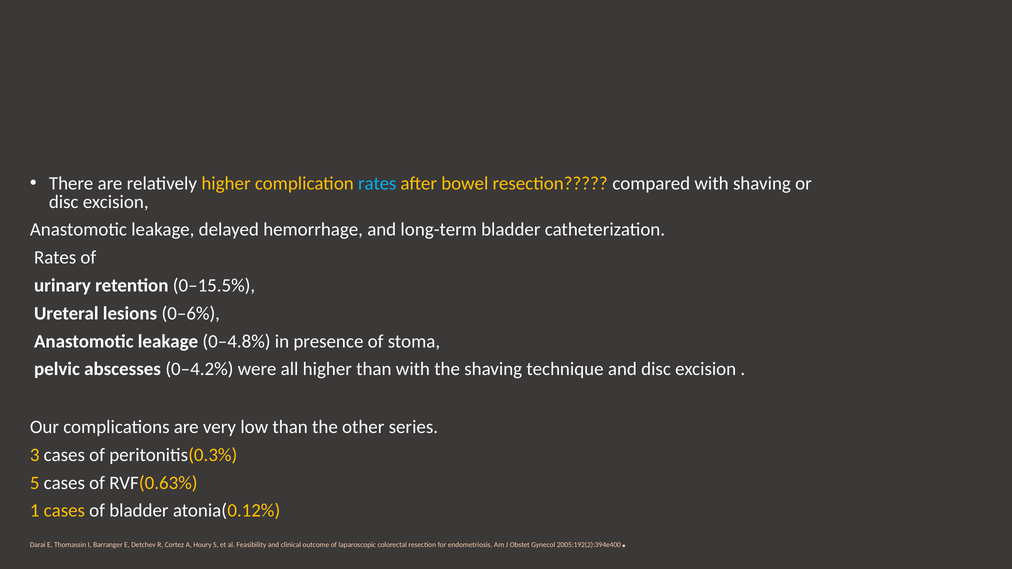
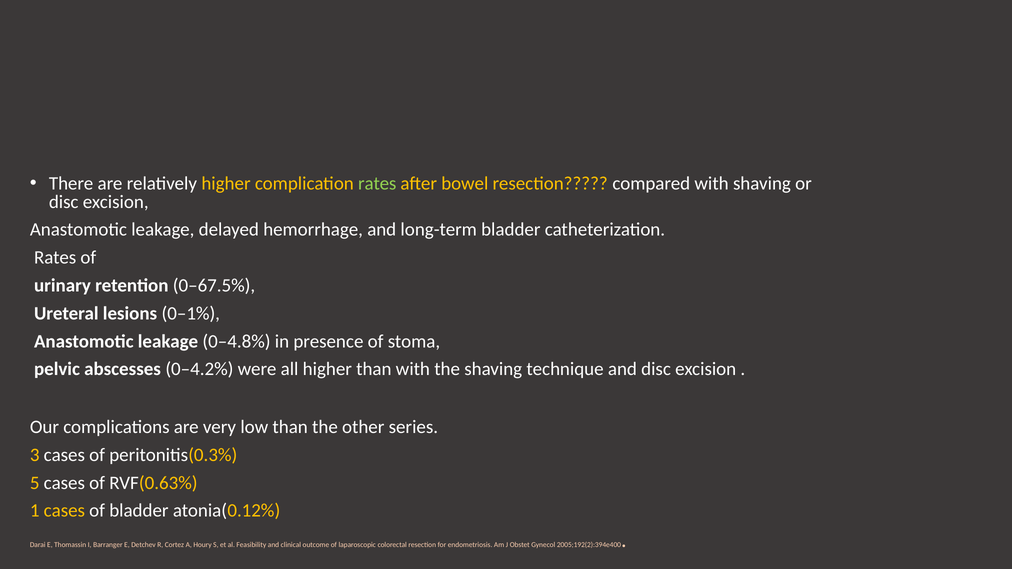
rates at (377, 183) colour: light blue -> light green
0–15.5%: 0–15.5% -> 0–67.5%
0–6%: 0–6% -> 0–1%
